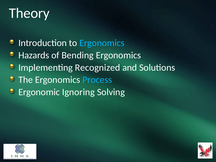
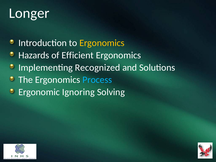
Theory: Theory -> Longer
Ergonomics at (102, 43) colour: light blue -> yellow
Bending: Bending -> Efficient
